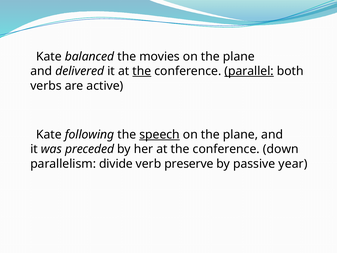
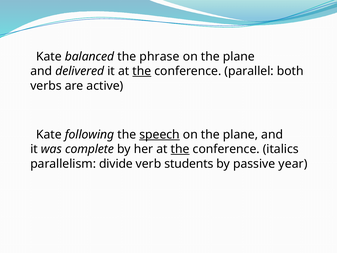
movies: movies -> phrase
parallel underline: present -> none
preceded: preceded -> complete
the at (180, 149) underline: none -> present
down: down -> italics
preserve: preserve -> students
